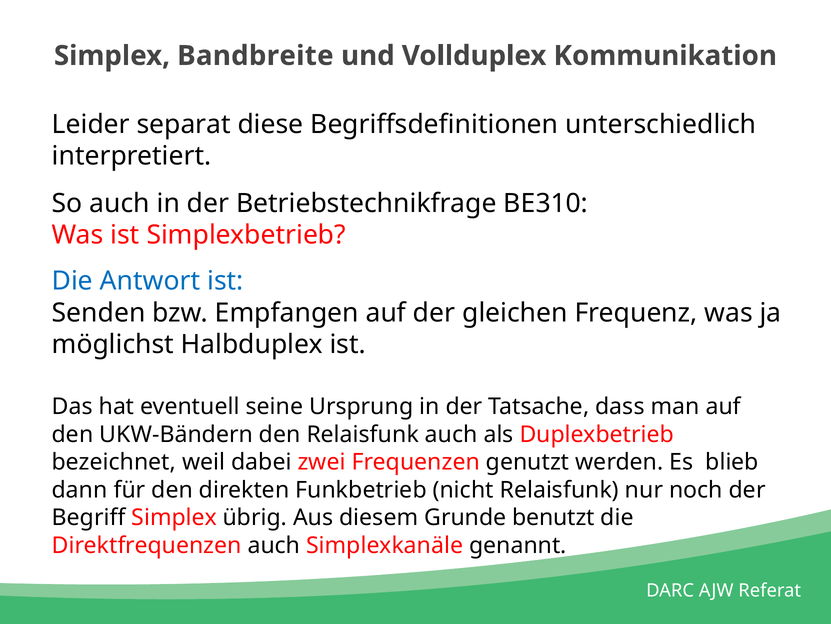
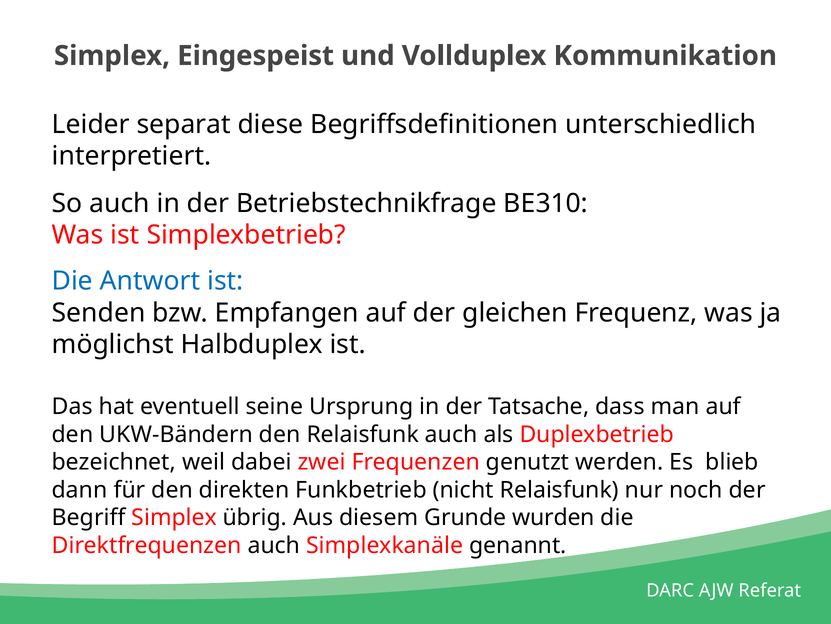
Bandbreite: Bandbreite -> Eingespeist
benutzt: benutzt -> wurden
